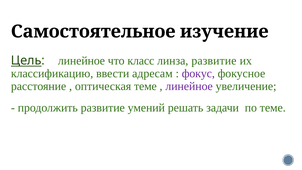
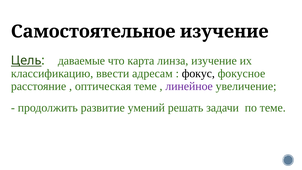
Цель линейное: линейное -> даваемые
класс: класс -> карта
линза развитие: развитие -> изучение
фокус colour: purple -> black
